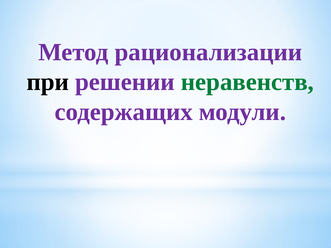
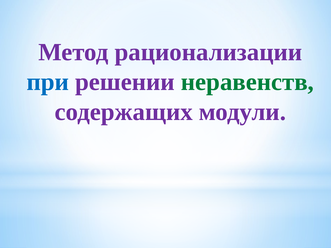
при colour: black -> blue
